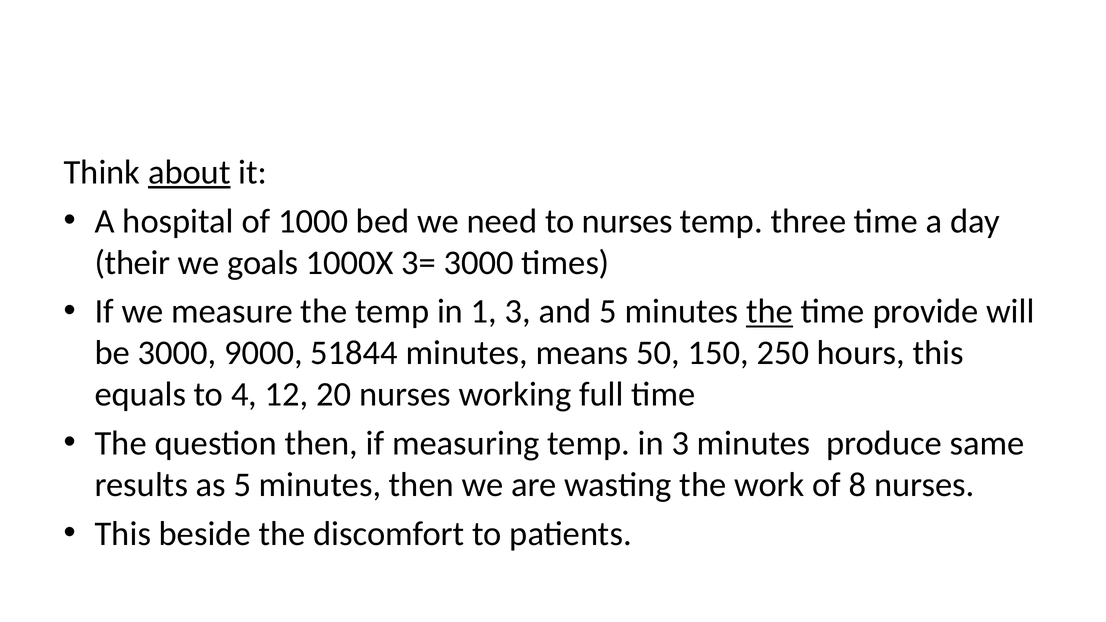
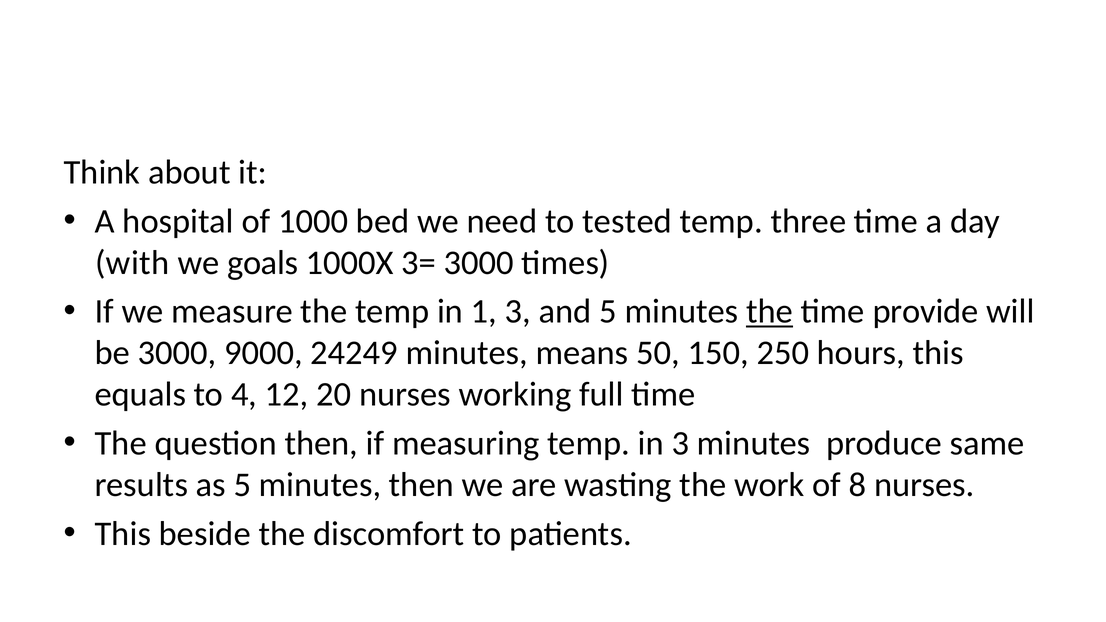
about underline: present -> none
to nurses: nurses -> tested
their: their -> with
51844: 51844 -> 24249
